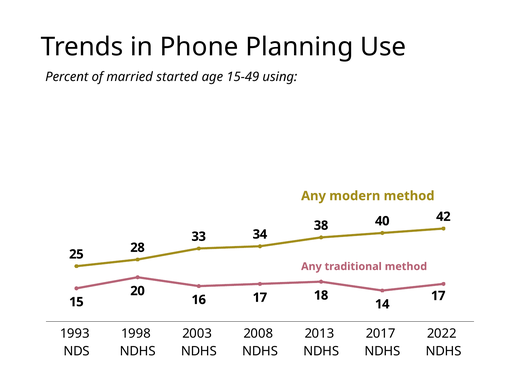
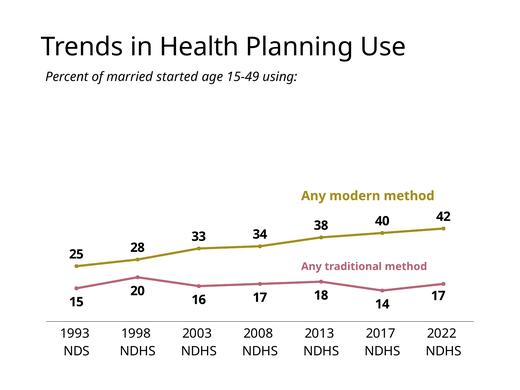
Phone: Phone -> Health
